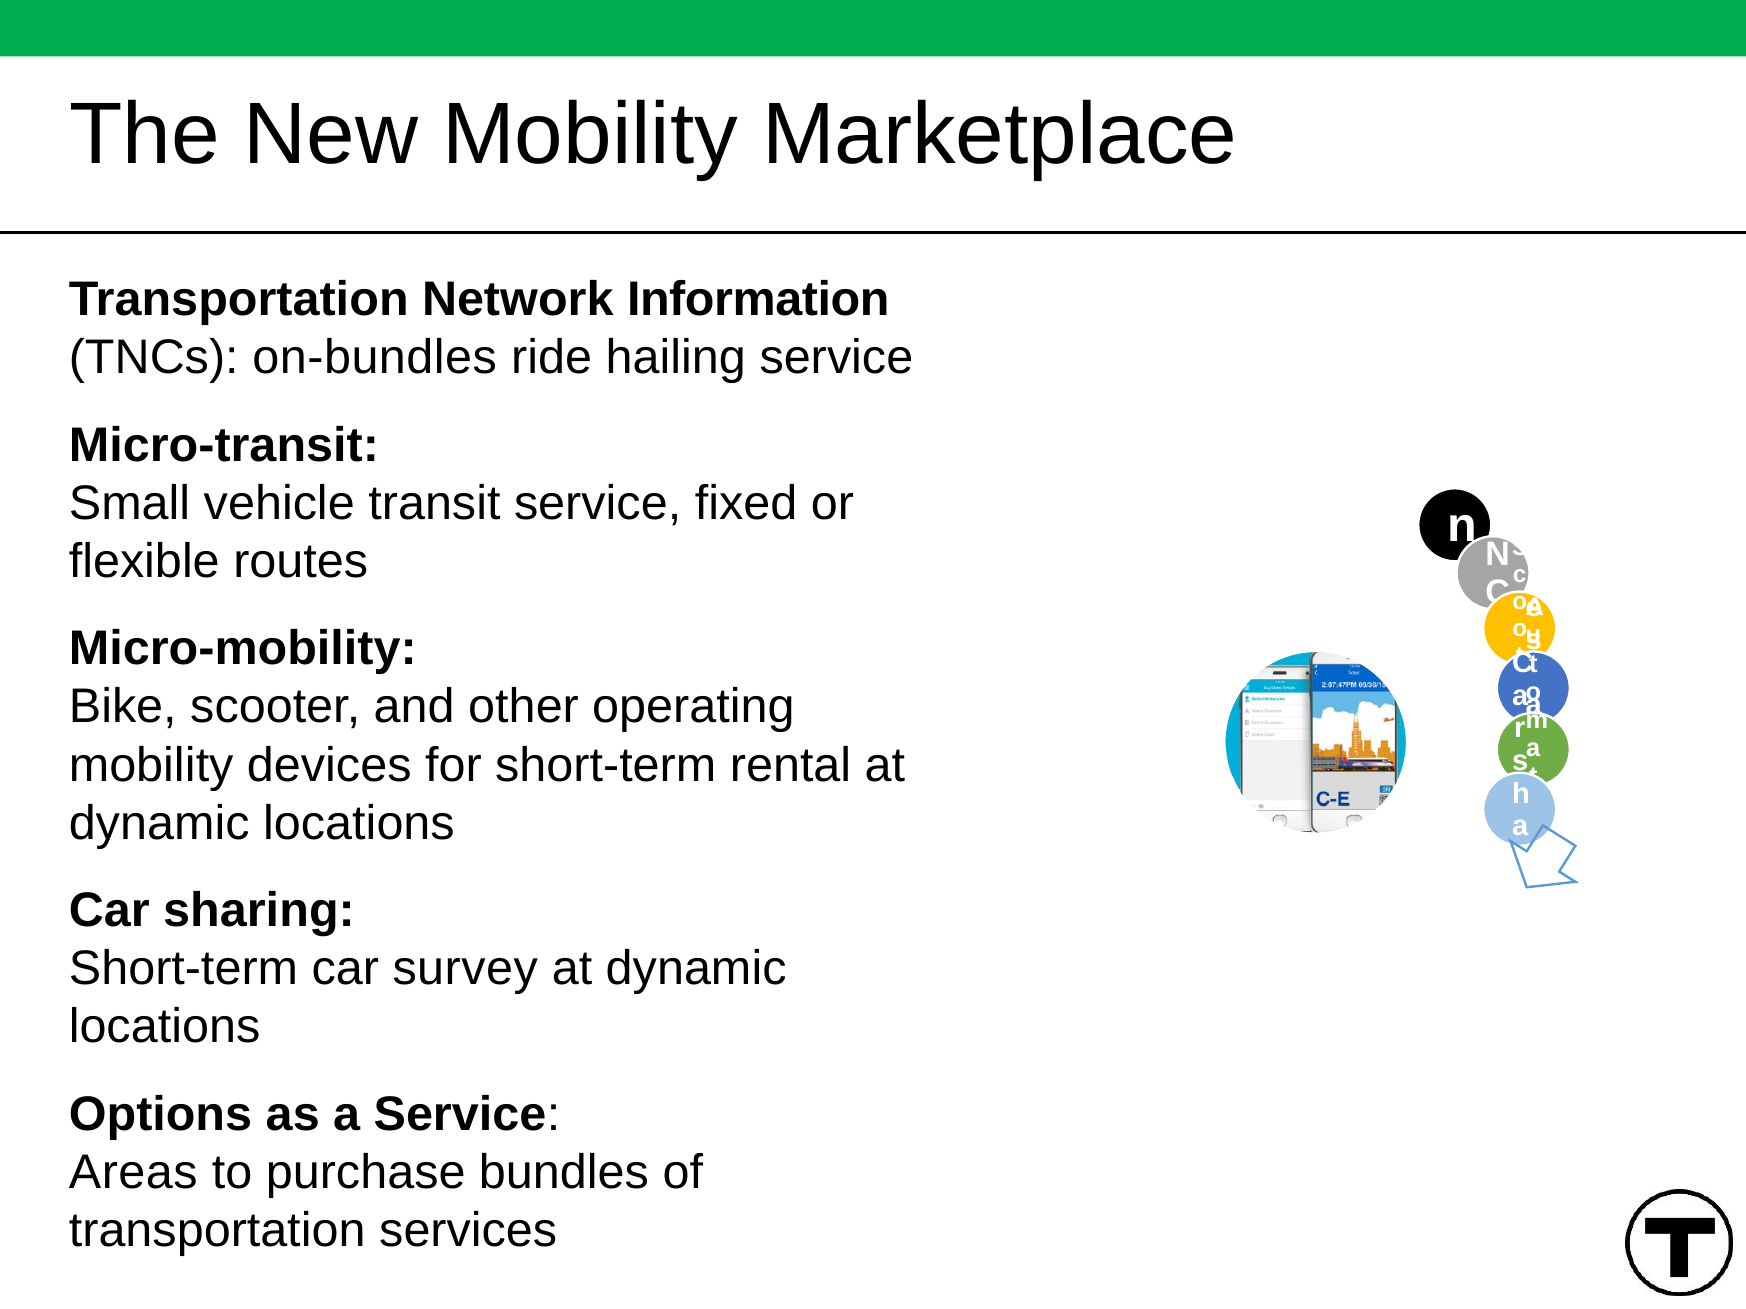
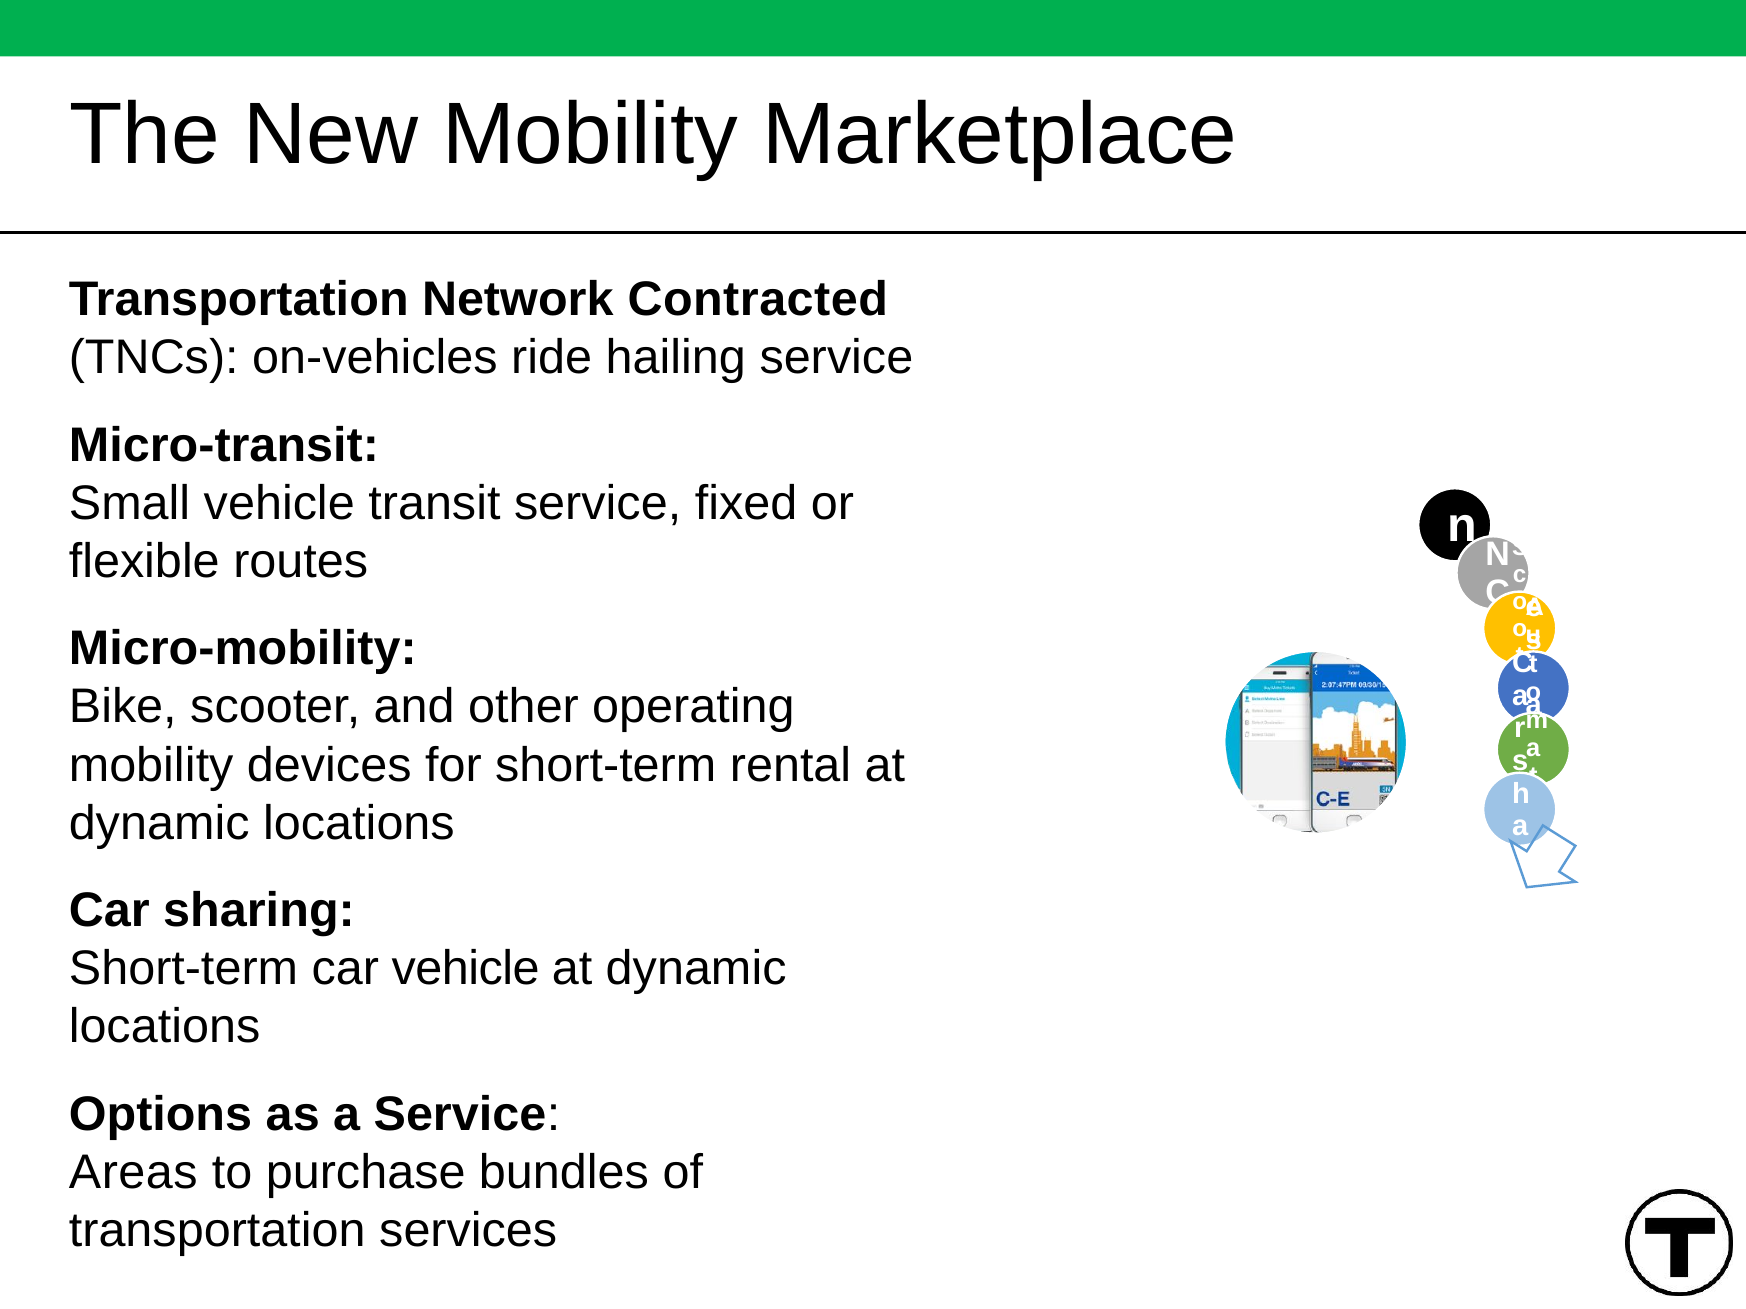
Information: Information -> Contracted
on-bundles: on-bundles -> on-vehicles
car survey: survey -> vehicle
